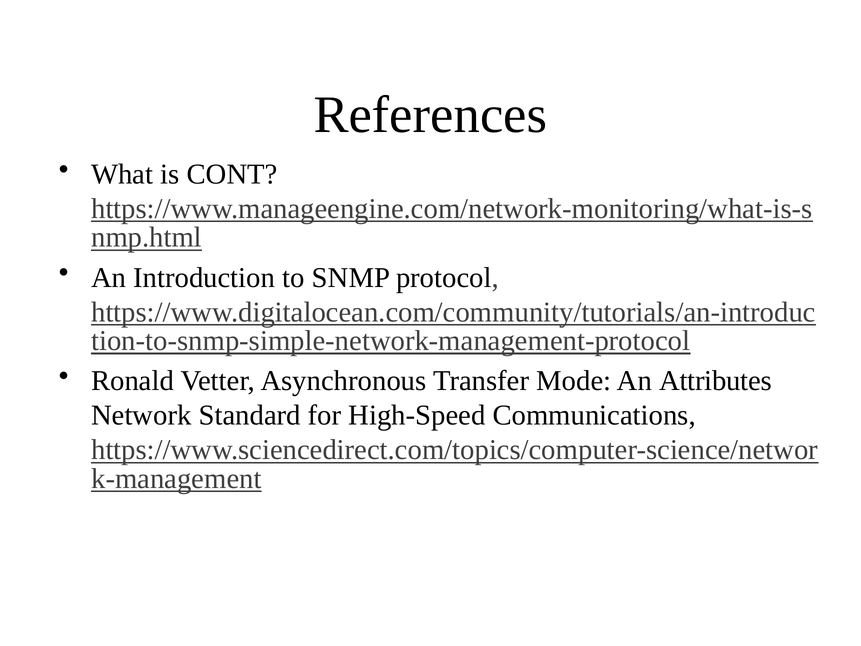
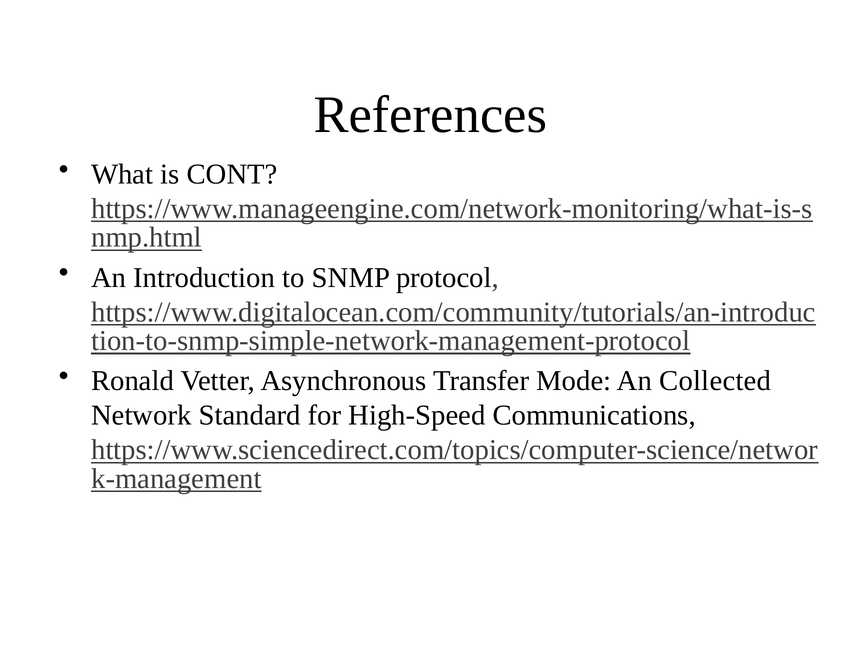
Attributes: Attributes -> Collected
